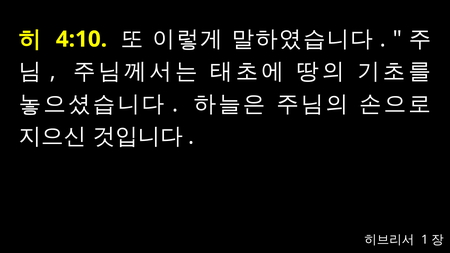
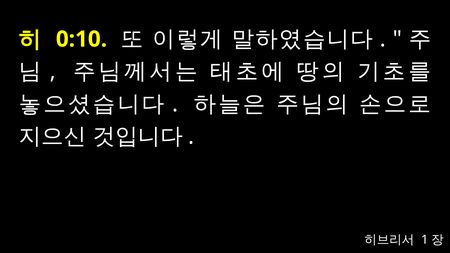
4:10: 4:10 -> 0:10
